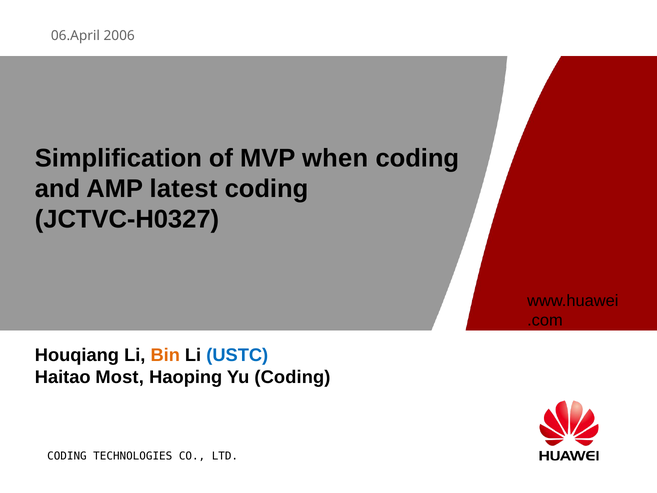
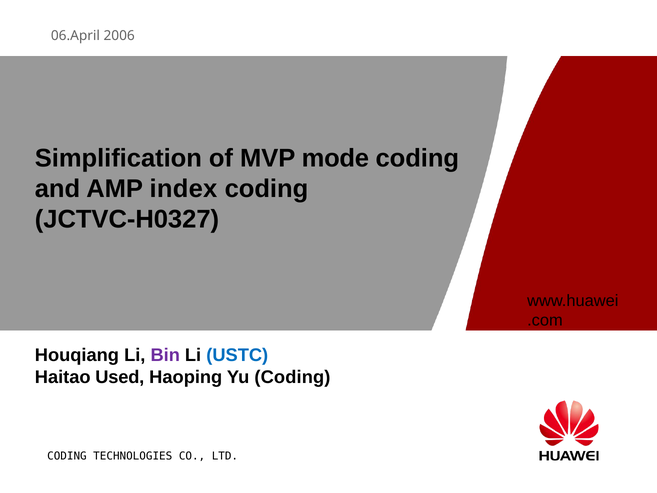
when: when -> mode
latest: latest -> index
Bin colour: orange -> purple
Most: Most -> Used
